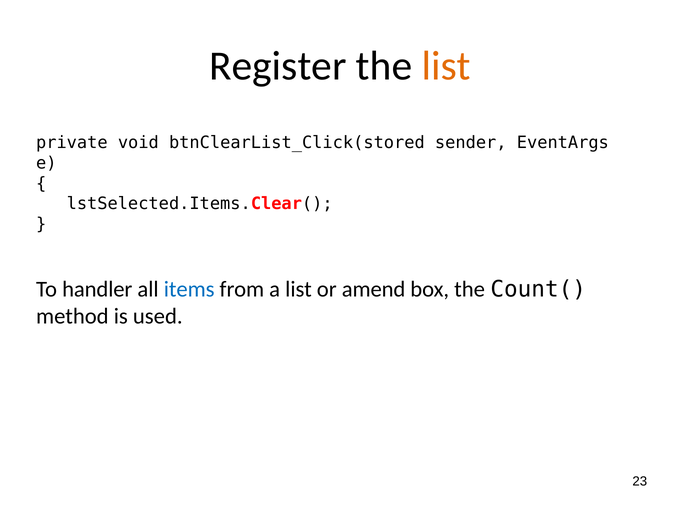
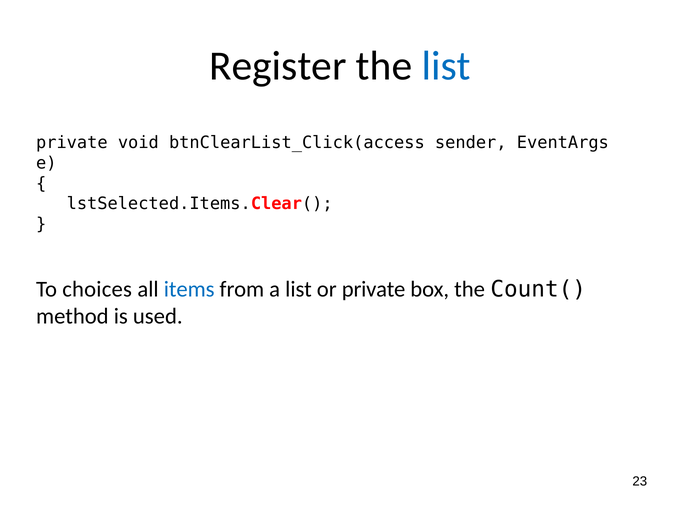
list at (446, 66) colour: orange -> blue
btnClearList_Click(stored: btnClearList_Click(stored -> btnClearList_Click(access
handler: handler -> choices
or amend: amend -> private
